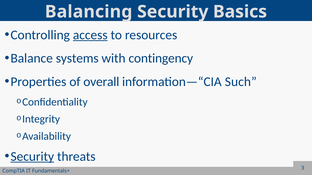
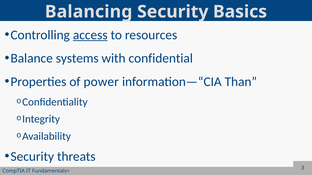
contingency: contingency -> confidential
overall: overall -> power
Such: Such -> Than
Security at (32, 157) underline: present -> none
